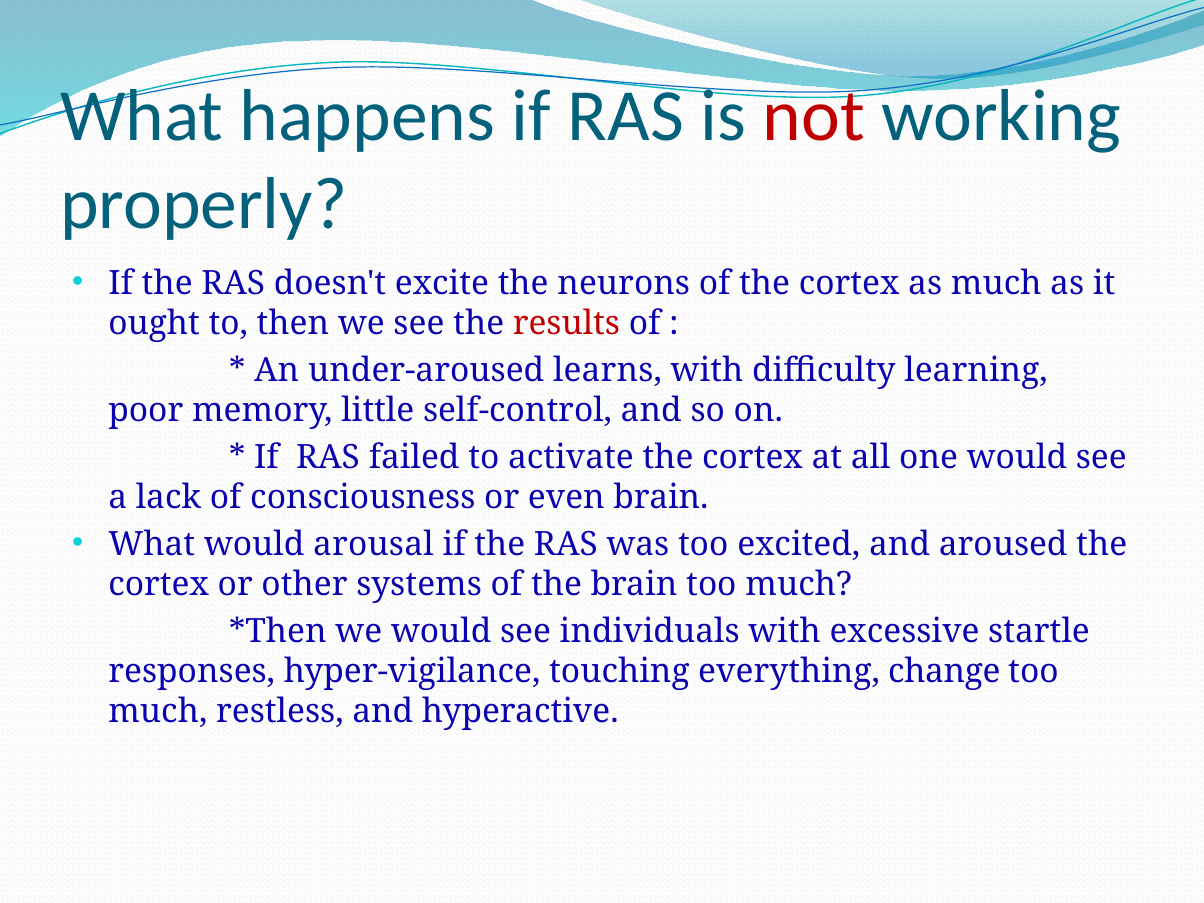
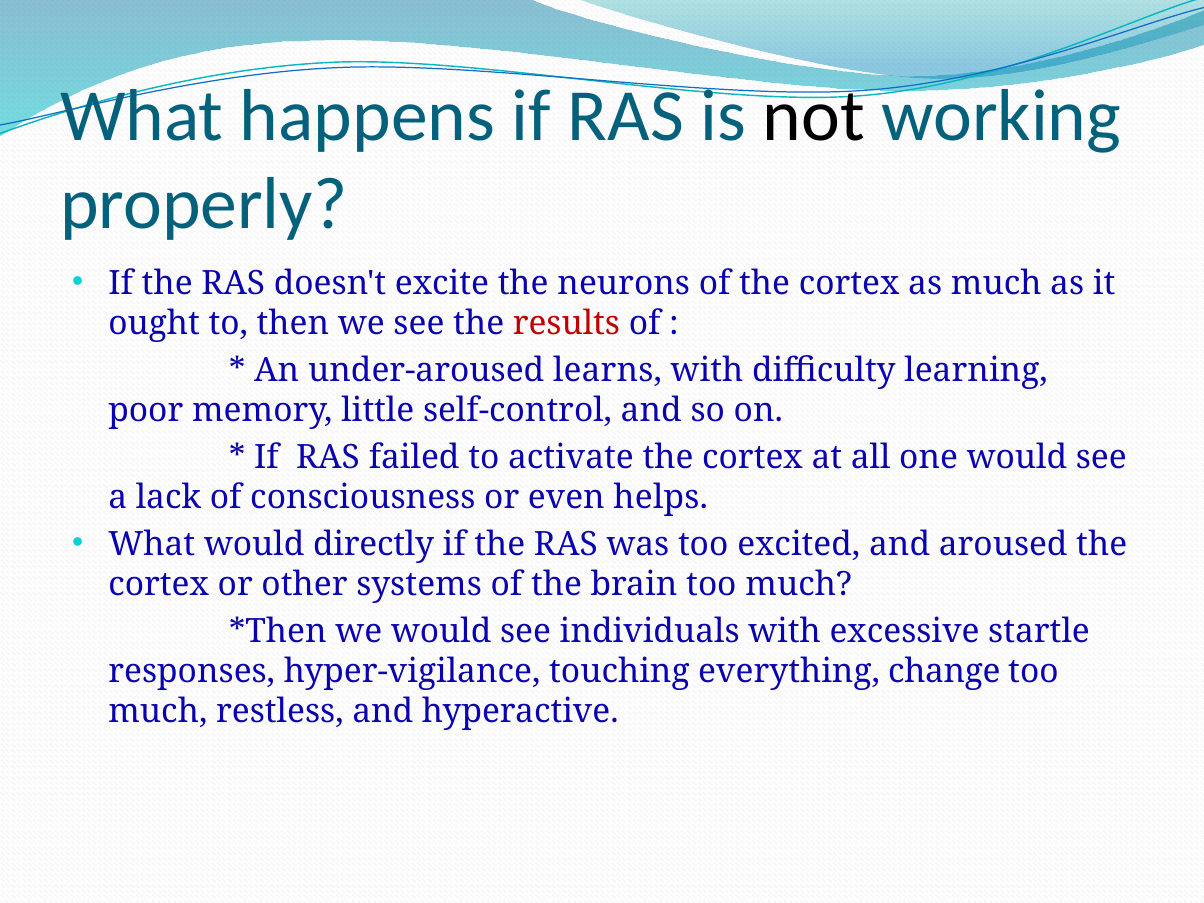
not colour: red -> black
even brain: brain -> helps
arousal: arousal -> directly
